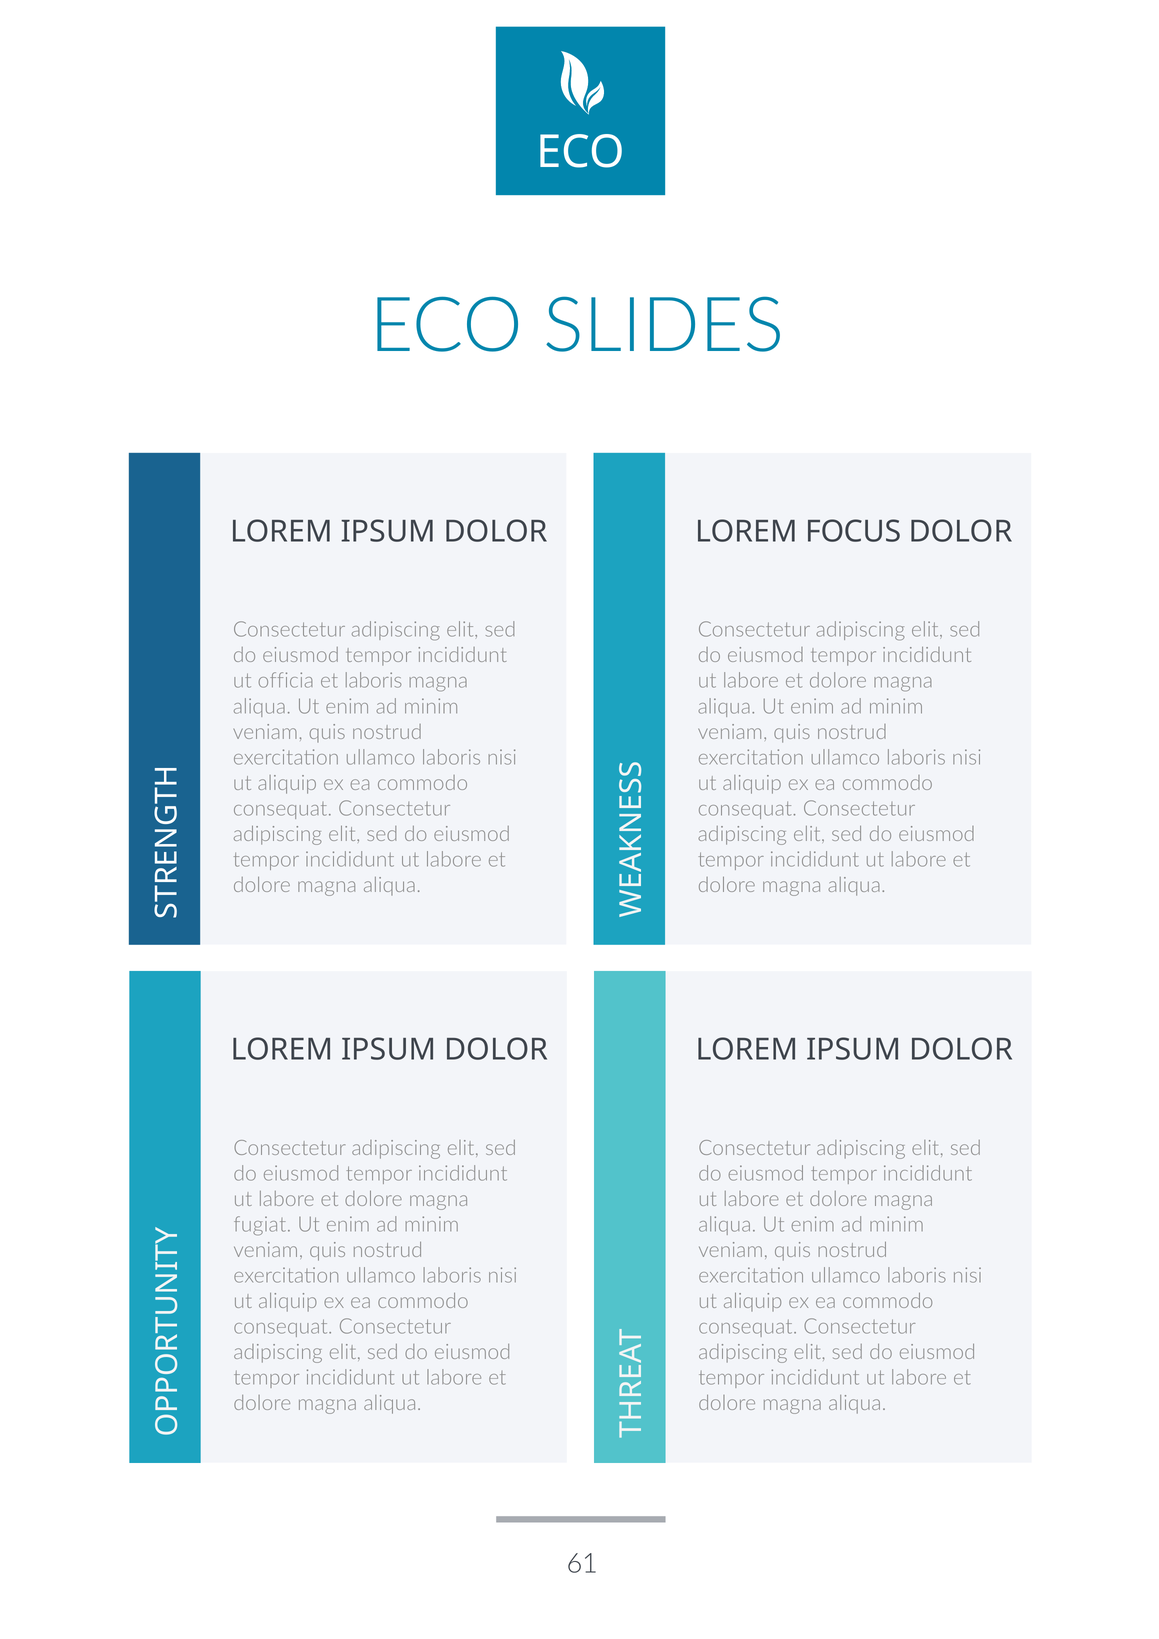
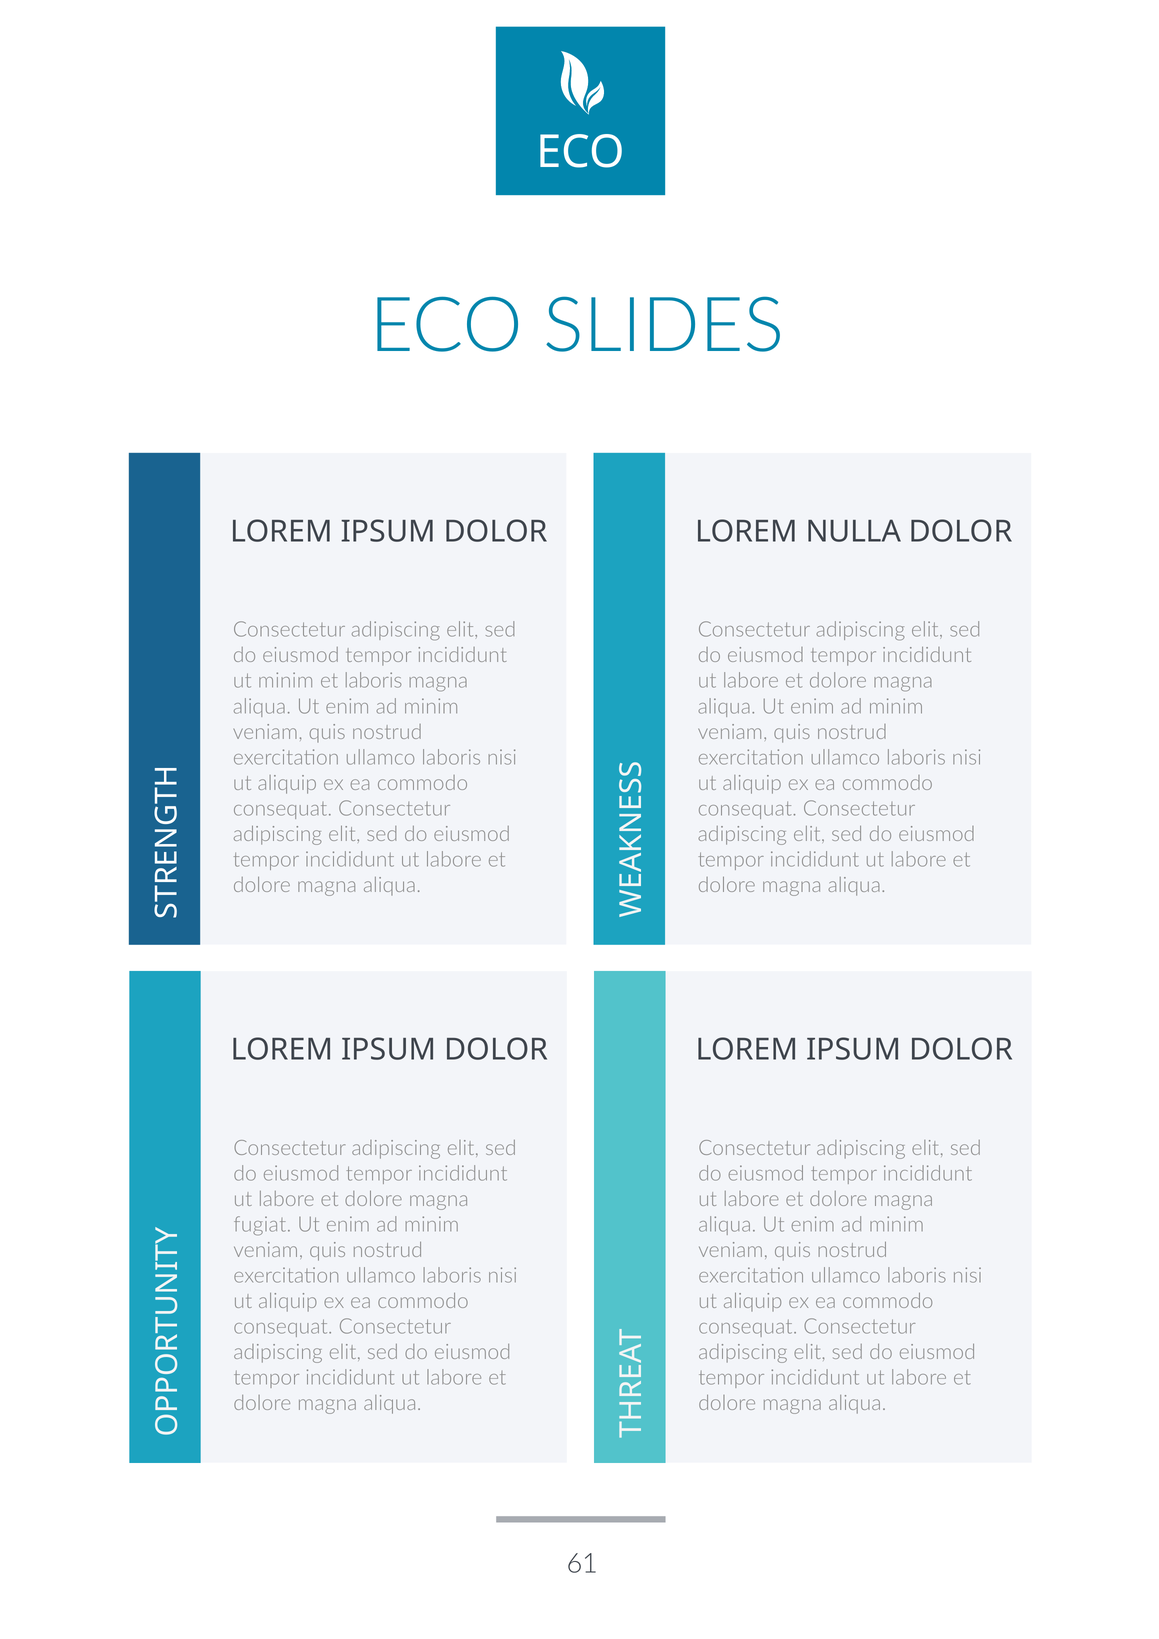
FOCUS: FOCUS -> NULLA
ut officia: officia -> minim
